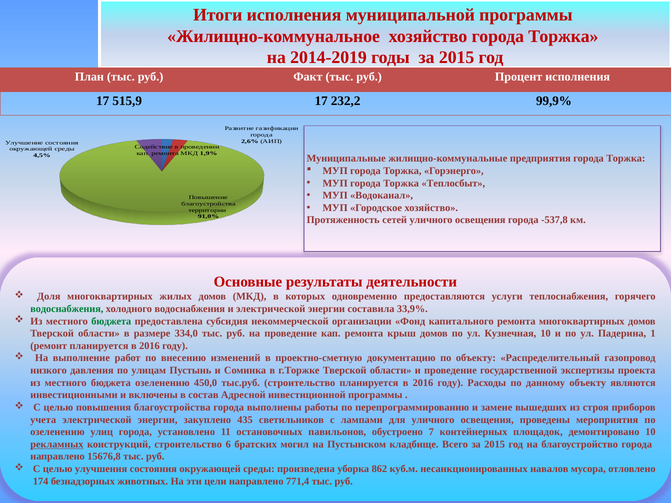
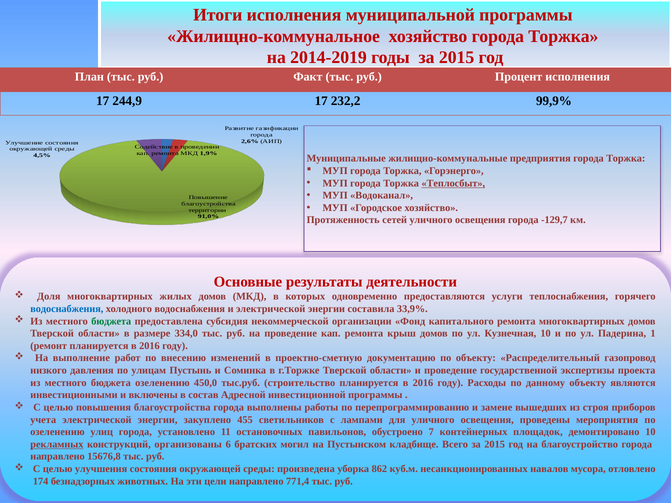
515,9: 515,9 -> 244,9
Теплосбыт underline: none -> present
-537,8: -537,8 -> -129,7
водоснабжения at (67, 309) colour: green -> blue
435: 435 -> 455
конструкций строительство: строительство -> организованы
